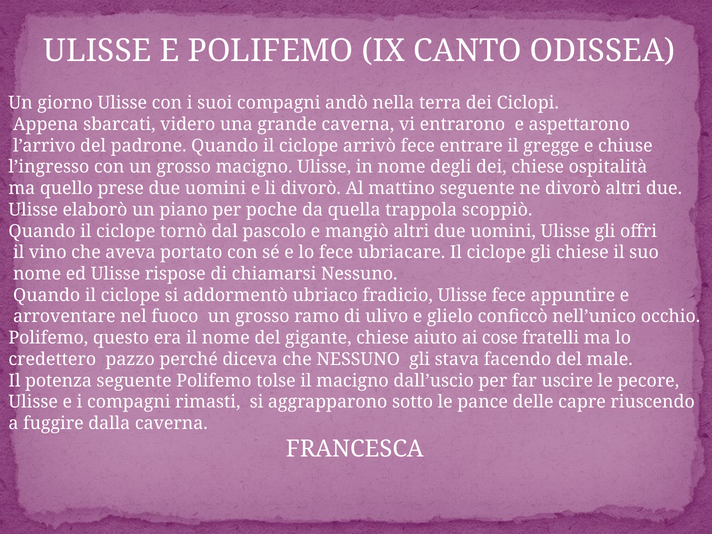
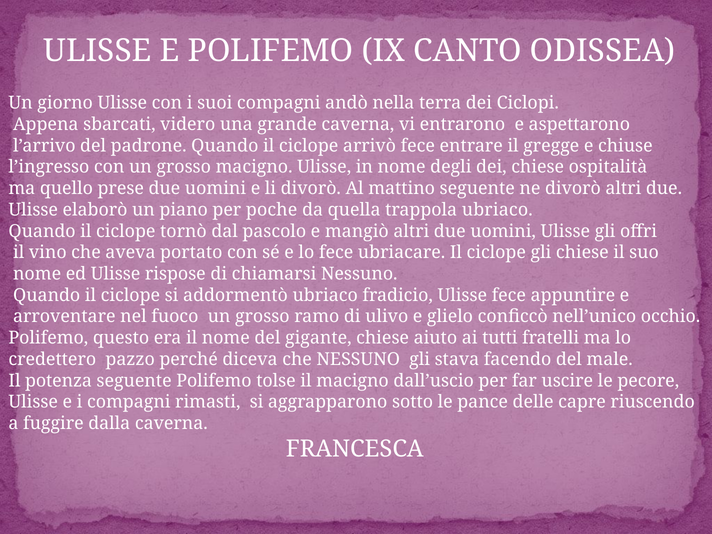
trappola scoppiò: scoppiò -> ubriaco
cose: cose -> tutti
